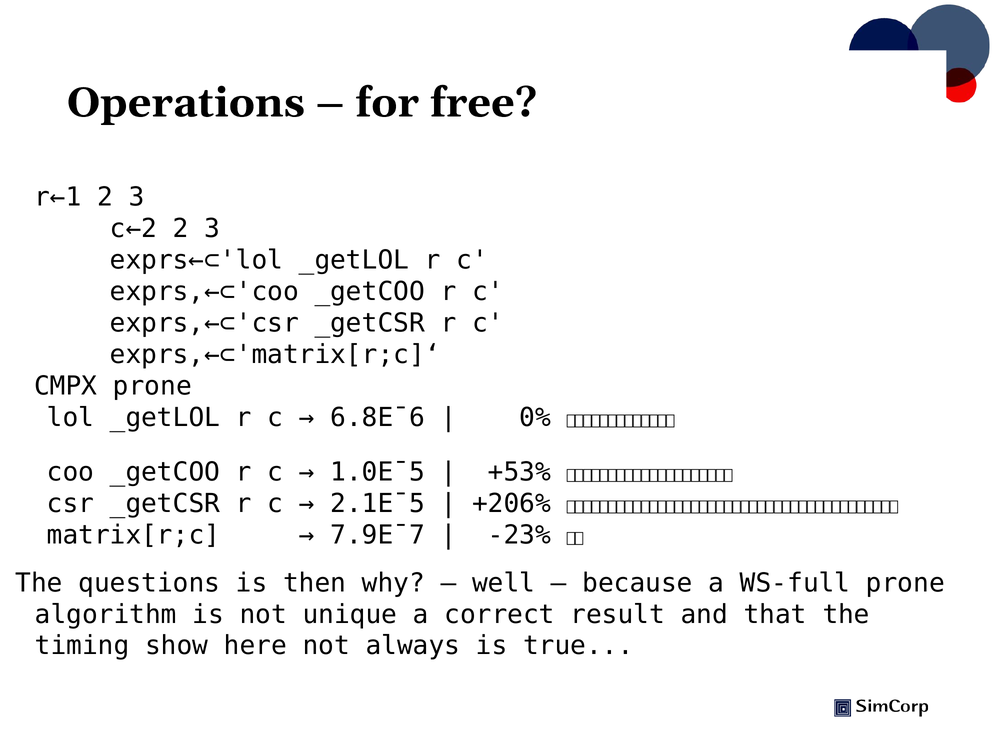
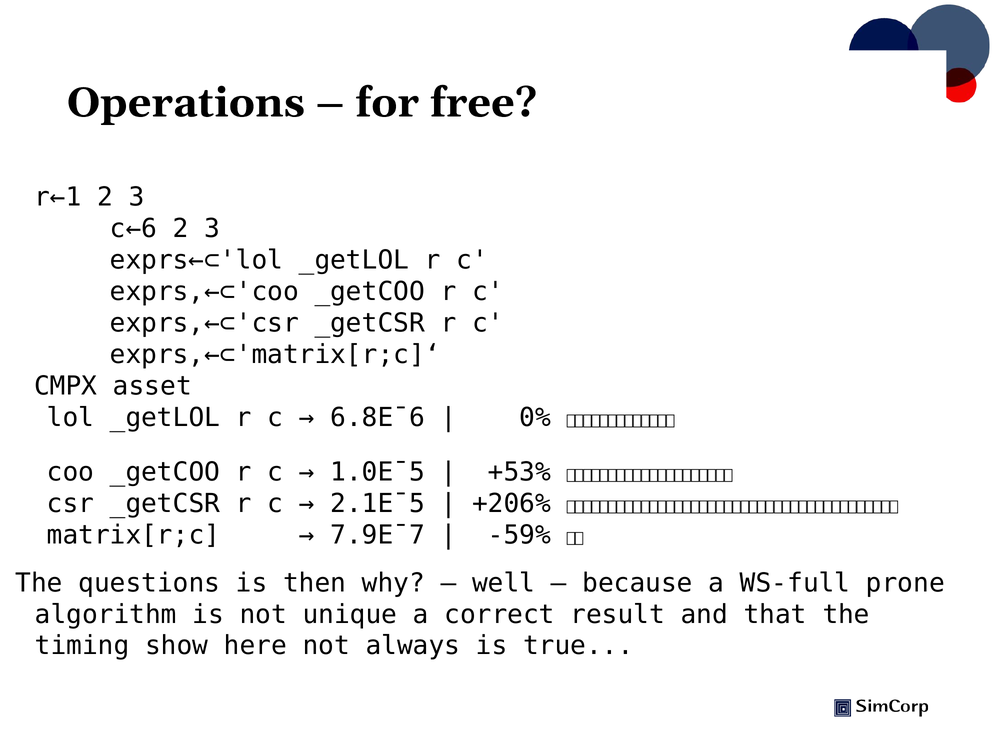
c←2: c←2 -> c←6
CMPX prone: prone -> asset
-23%: -23% -> -59%
